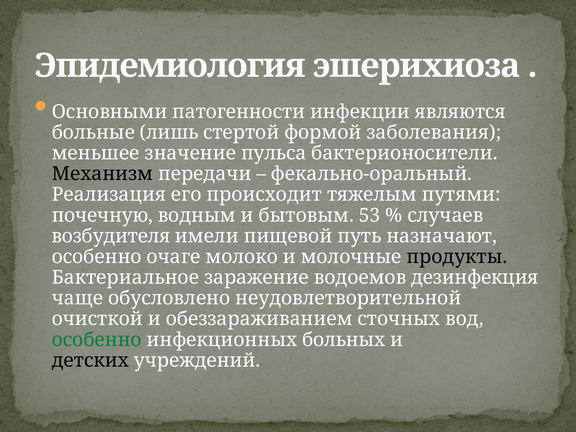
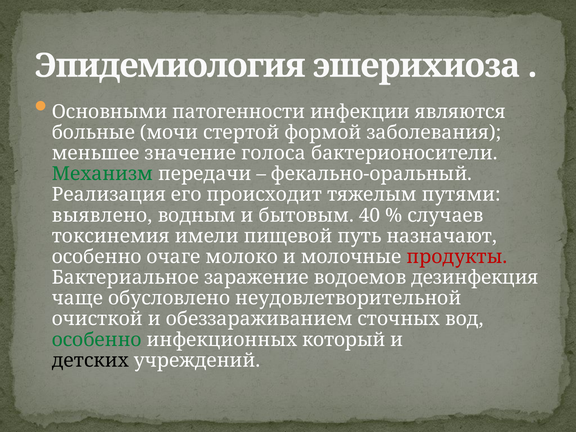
лишь: лишь -> мочи
пульса: пульса -> голоса
Механизм colour: black -> green
почечную: почечную -> выявлено
53: 53 -> 40
возбудителя: возбудителя -> токсинемия
продукты colour: black -> red
больных: больных -> который
